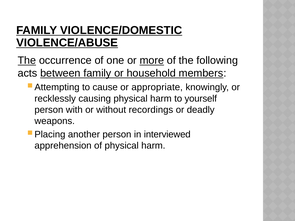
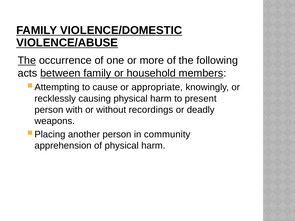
more underline: present -> none
yourself: yourself -> present
interviewed: interviewed -> community
